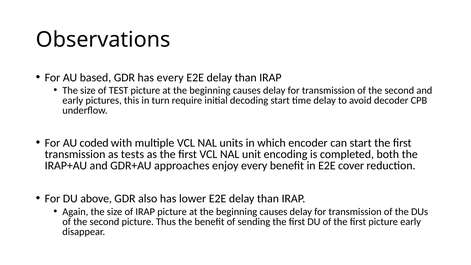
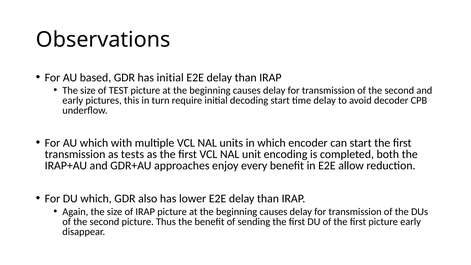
has every: every -> initial
AU coded: coded -> which
cover: cover -> allow
DU above: above -> which
